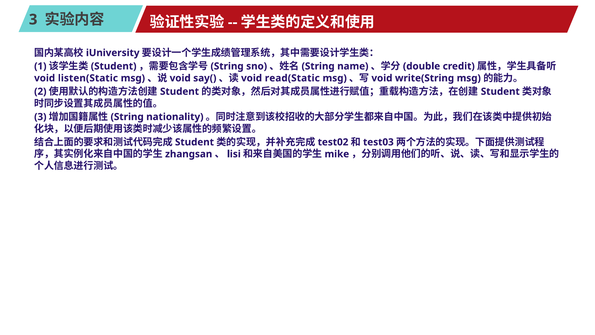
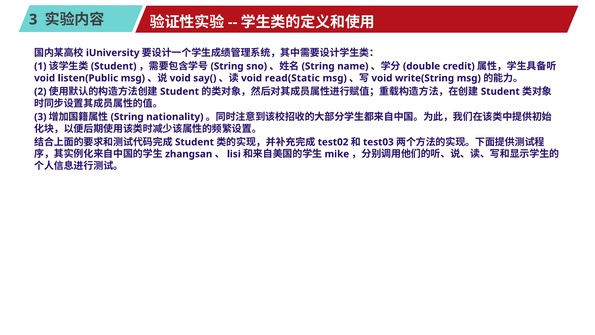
listen(Static: listen(Static -> listen(Public
